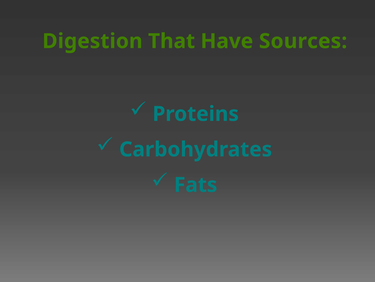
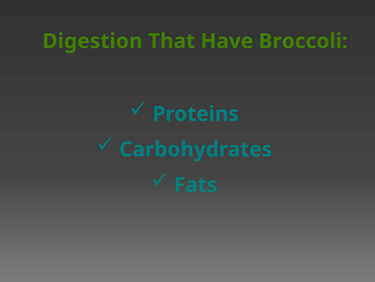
Sources: Sources -> Broccoli
